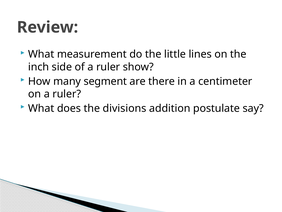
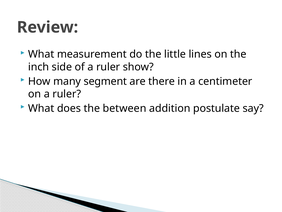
divisions: divisions -> between
